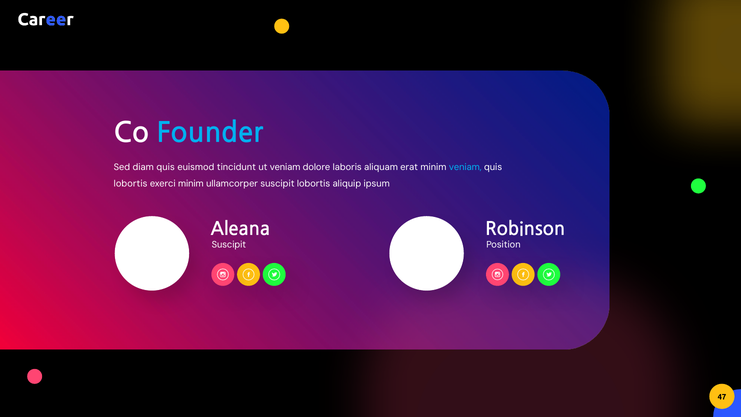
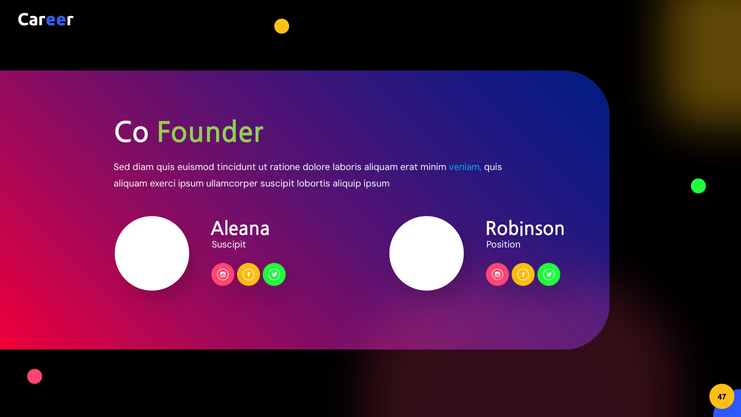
Founder colour: light blue -> light green
ut veniam: veniam -> ratione
lobortis at (131, 184): lobortis -> aliquam
exerci minim: minim -> ipsum
